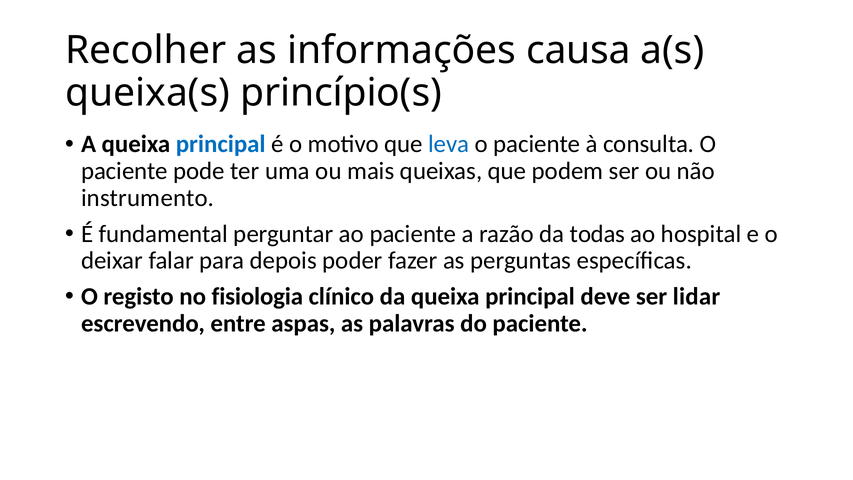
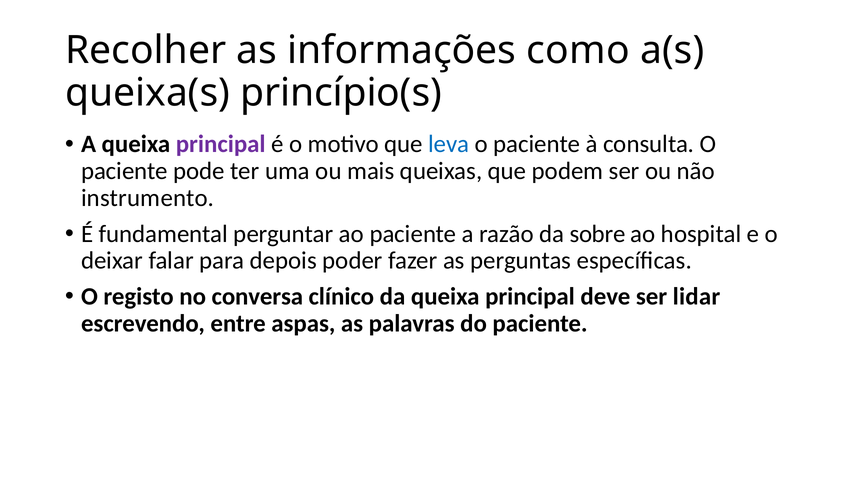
causa: causa -> como
principal at (221, 144) colour: blue -> purple
todas: todas -> sobre
fisiologia: fisiologia -> conversa
